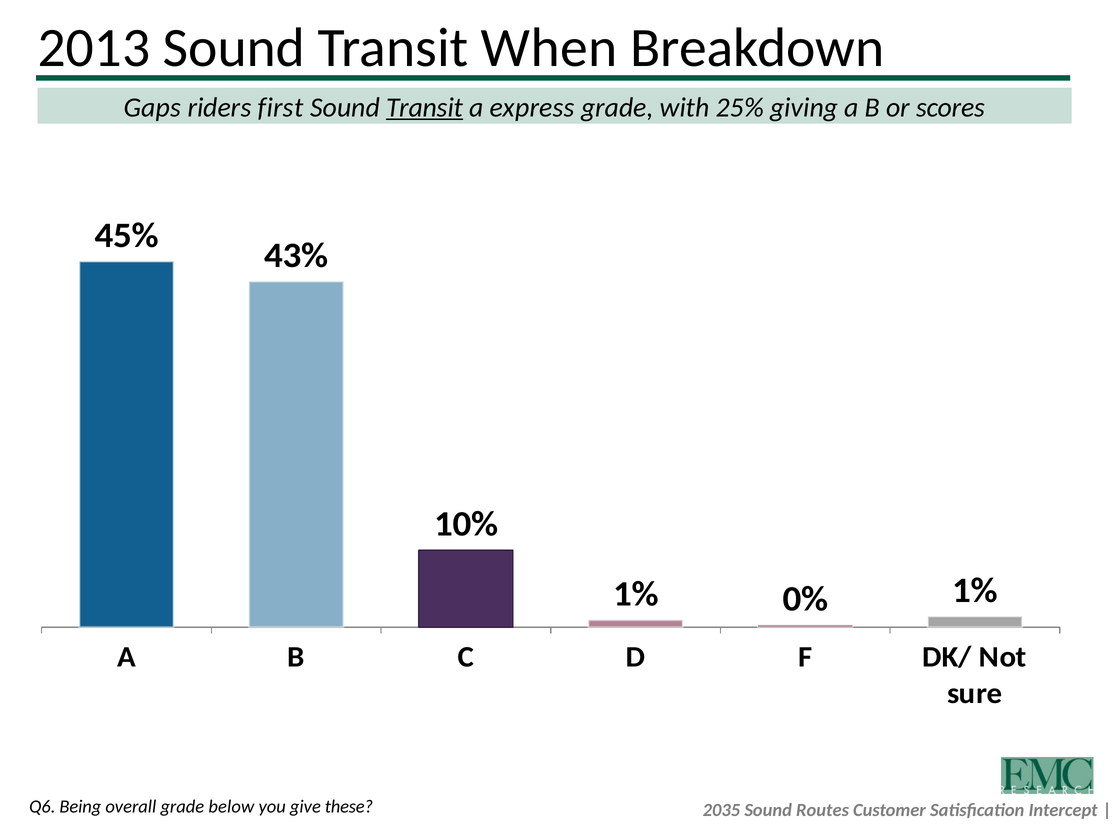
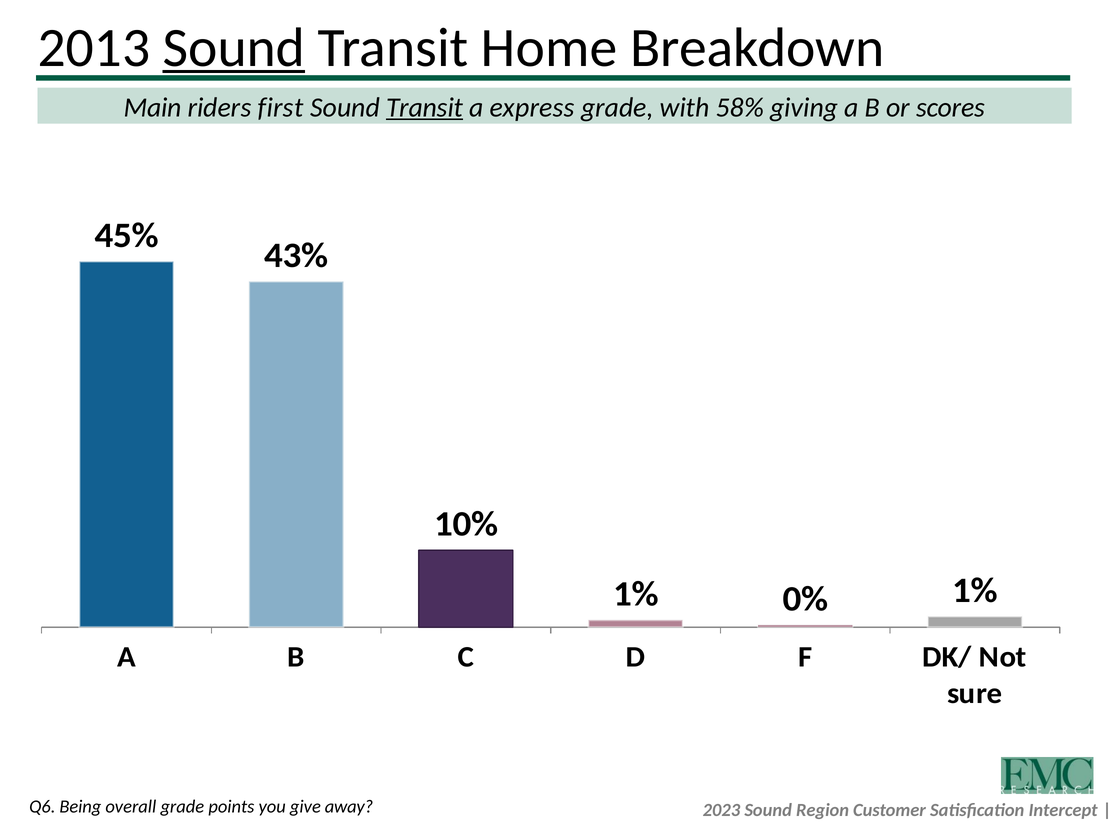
Sound at (234, 48) underline: none -> present
When: When -> Home
Gaps: Gaps -> Main
25%: 25% -> 58%
below: below -> points
these: these -> away
2035: 2035 -> 2023
Routes: Routes -> Region
